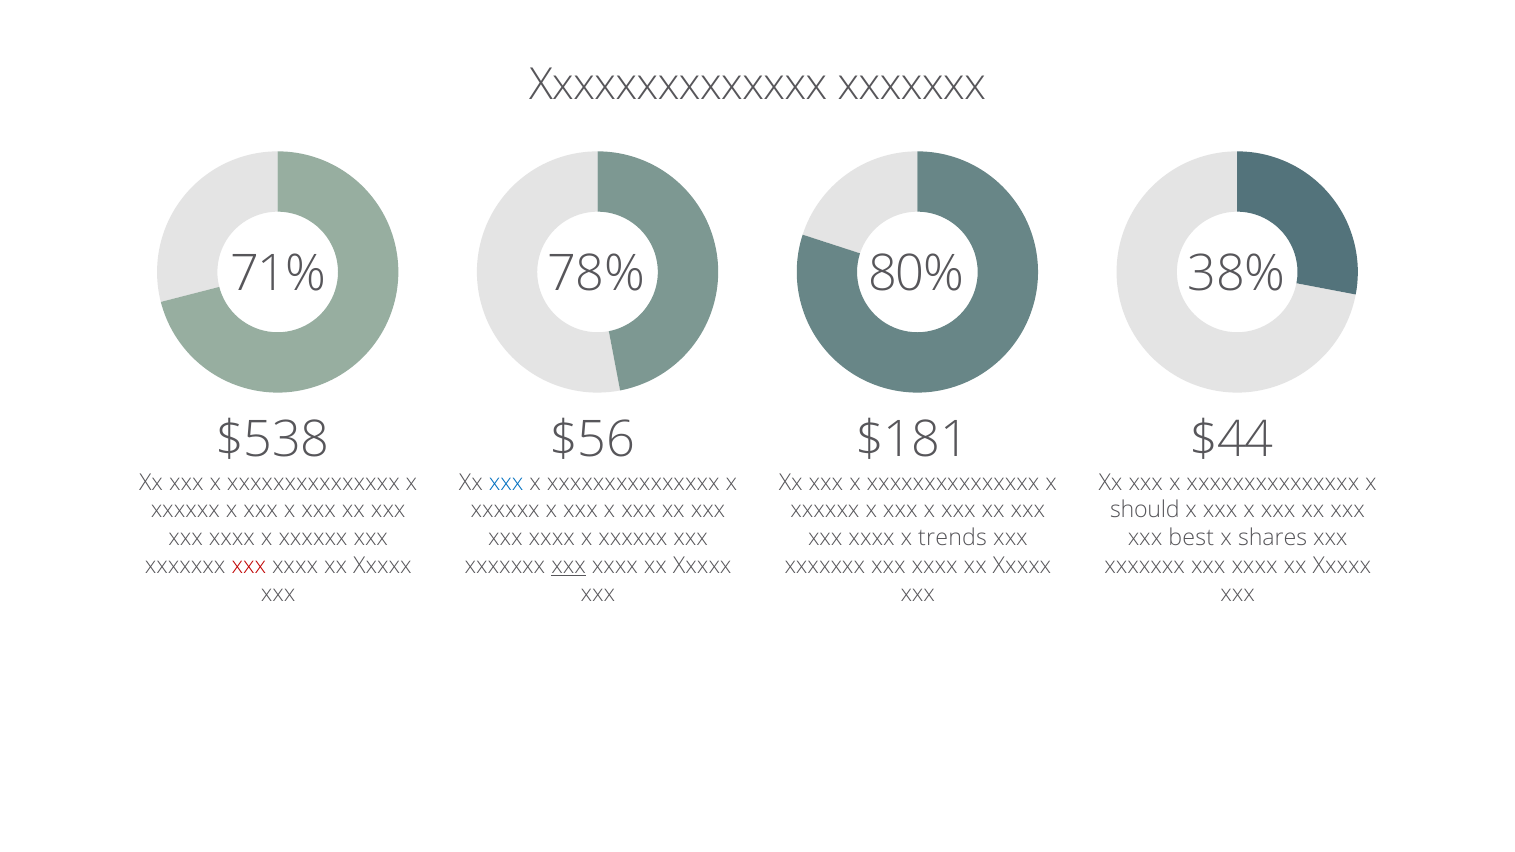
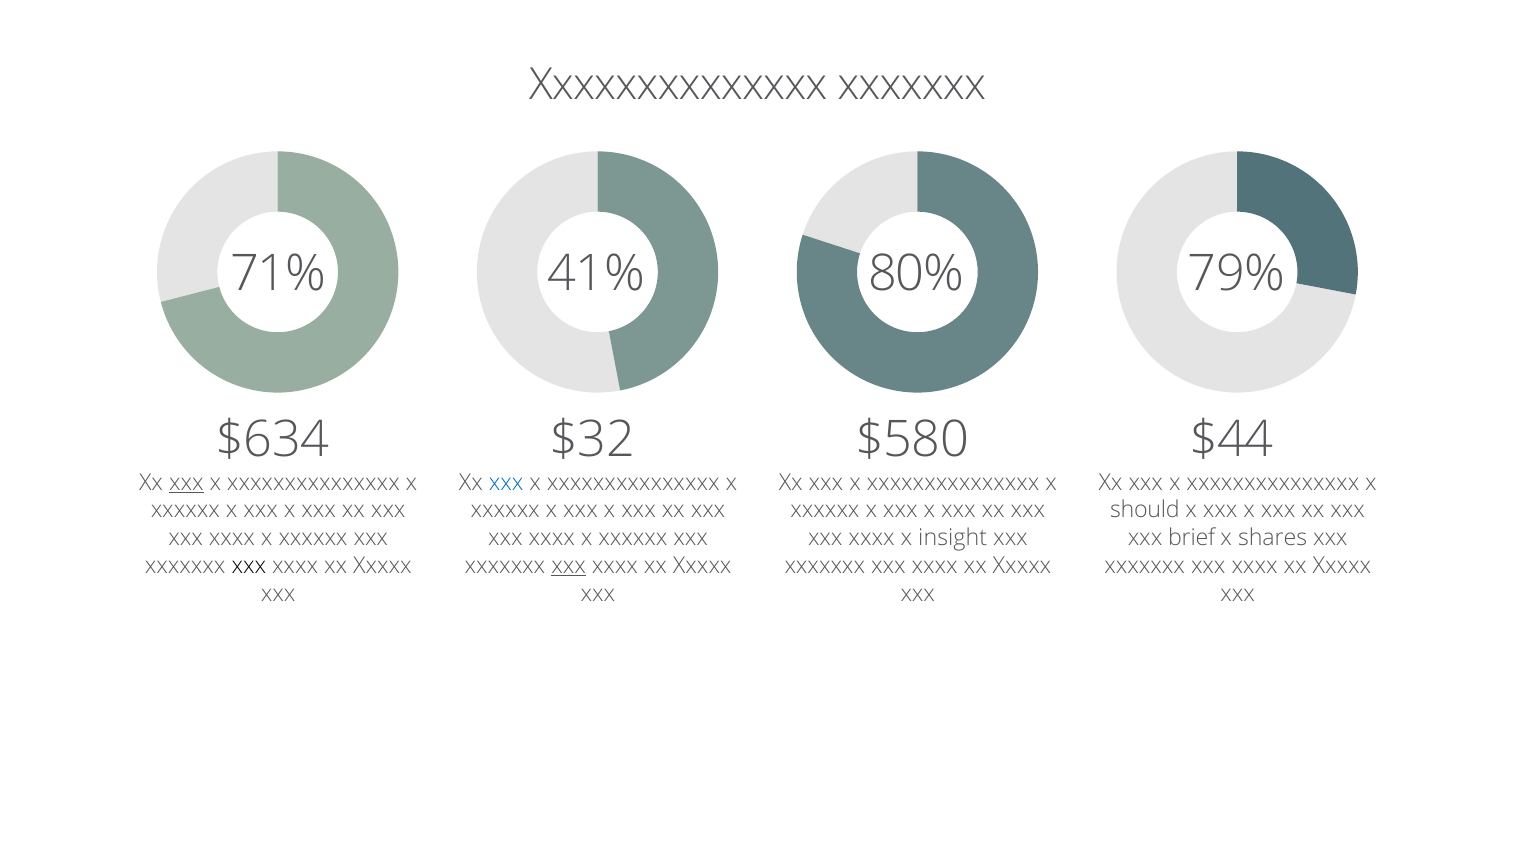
78%: 78% -> 41%
38%: 38% -> 79%
$538: $538 -> $634
$56: $56 -> $32
$181: $181 -> $580
xxx at (186, 483) underline: none -> present
trends: trends -> insight
best: best -> brief
xxx at (249, 566) colour: red -> black
